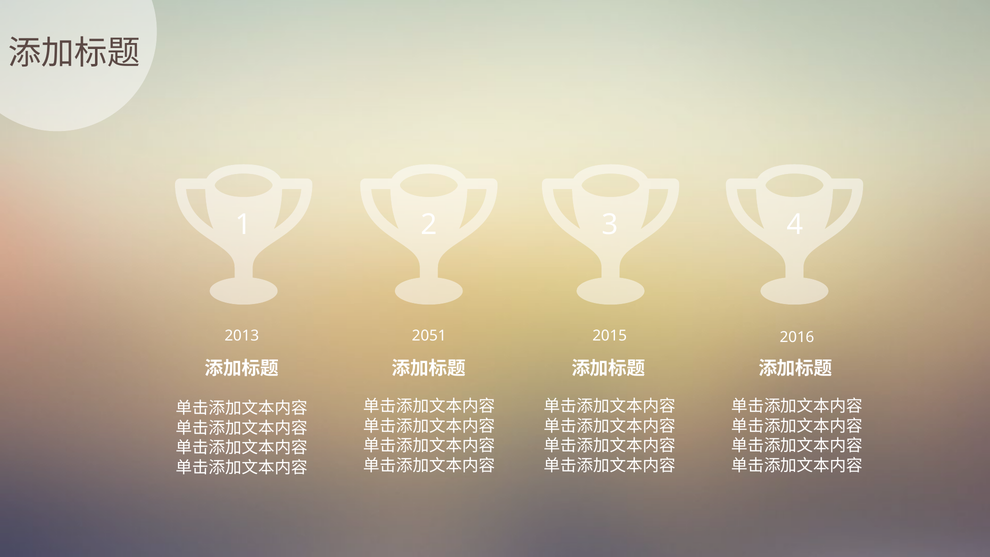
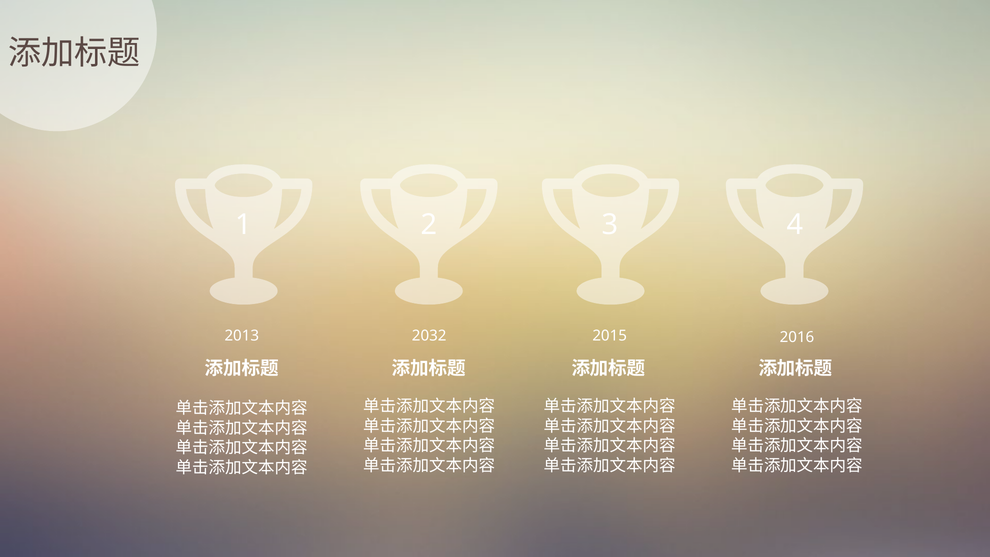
2051: 2051 -> 2032
